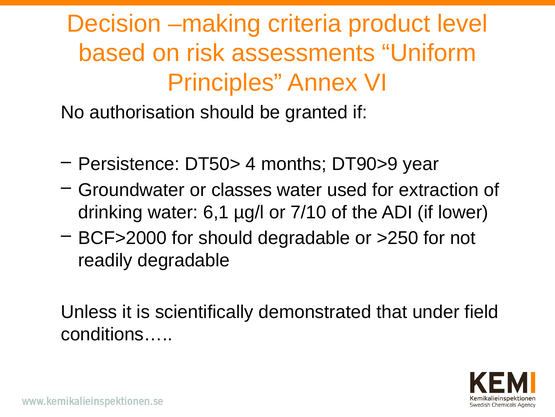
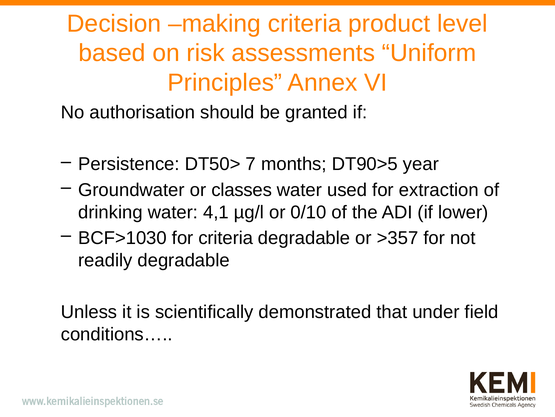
4: 4 -> 7
DT90>9: DT90>9 -> DT90>5
6,1: 6,1 -> 4,1
7/10: 7/10 -> 0/10
BCF>2000: BCF>2000 -> BCF>1030
for should: should -> criteria
>250: >250 -> >357
